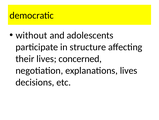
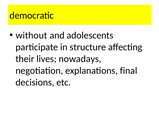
concerned: concerned -> nowadays
explanations lives: lives -> final
